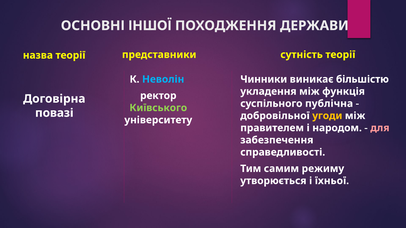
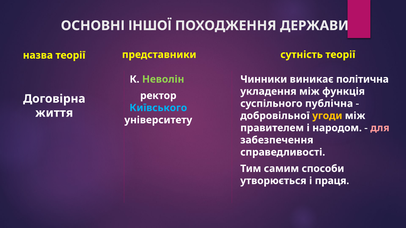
Неволін colour: light blue -> light green
більшістю: більшістю -> політична
Київського colour: light green -> light blue
повазі: повазі -> життя
режиму: режиму -> способи
їхньої: їхньої -> праця
